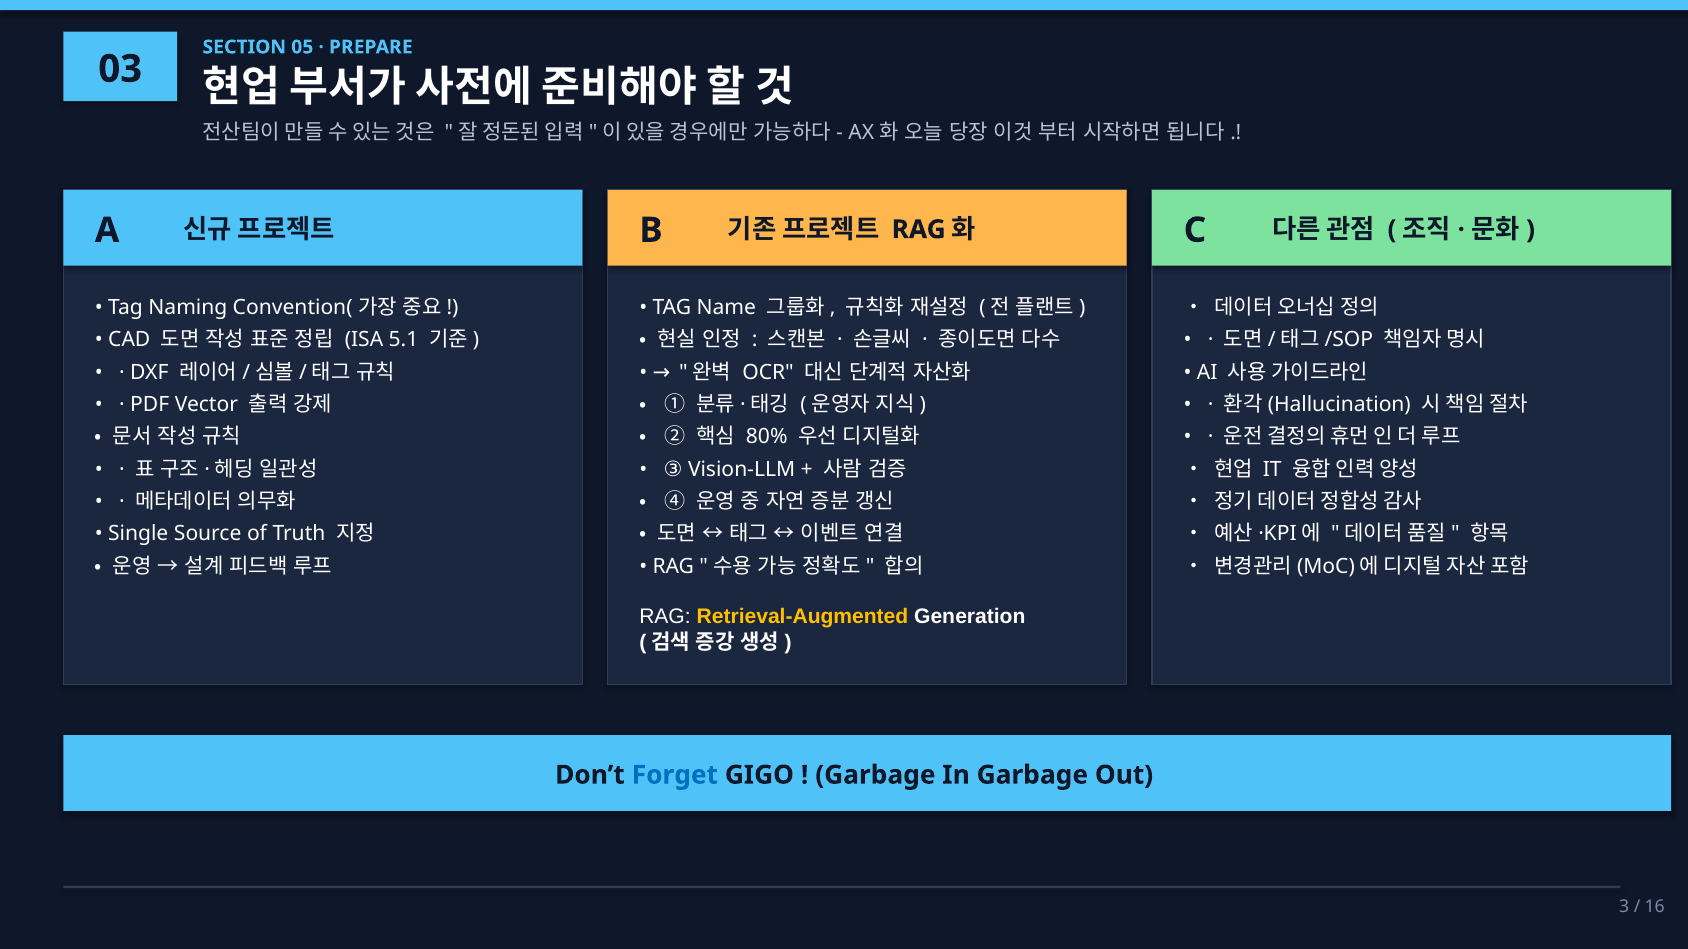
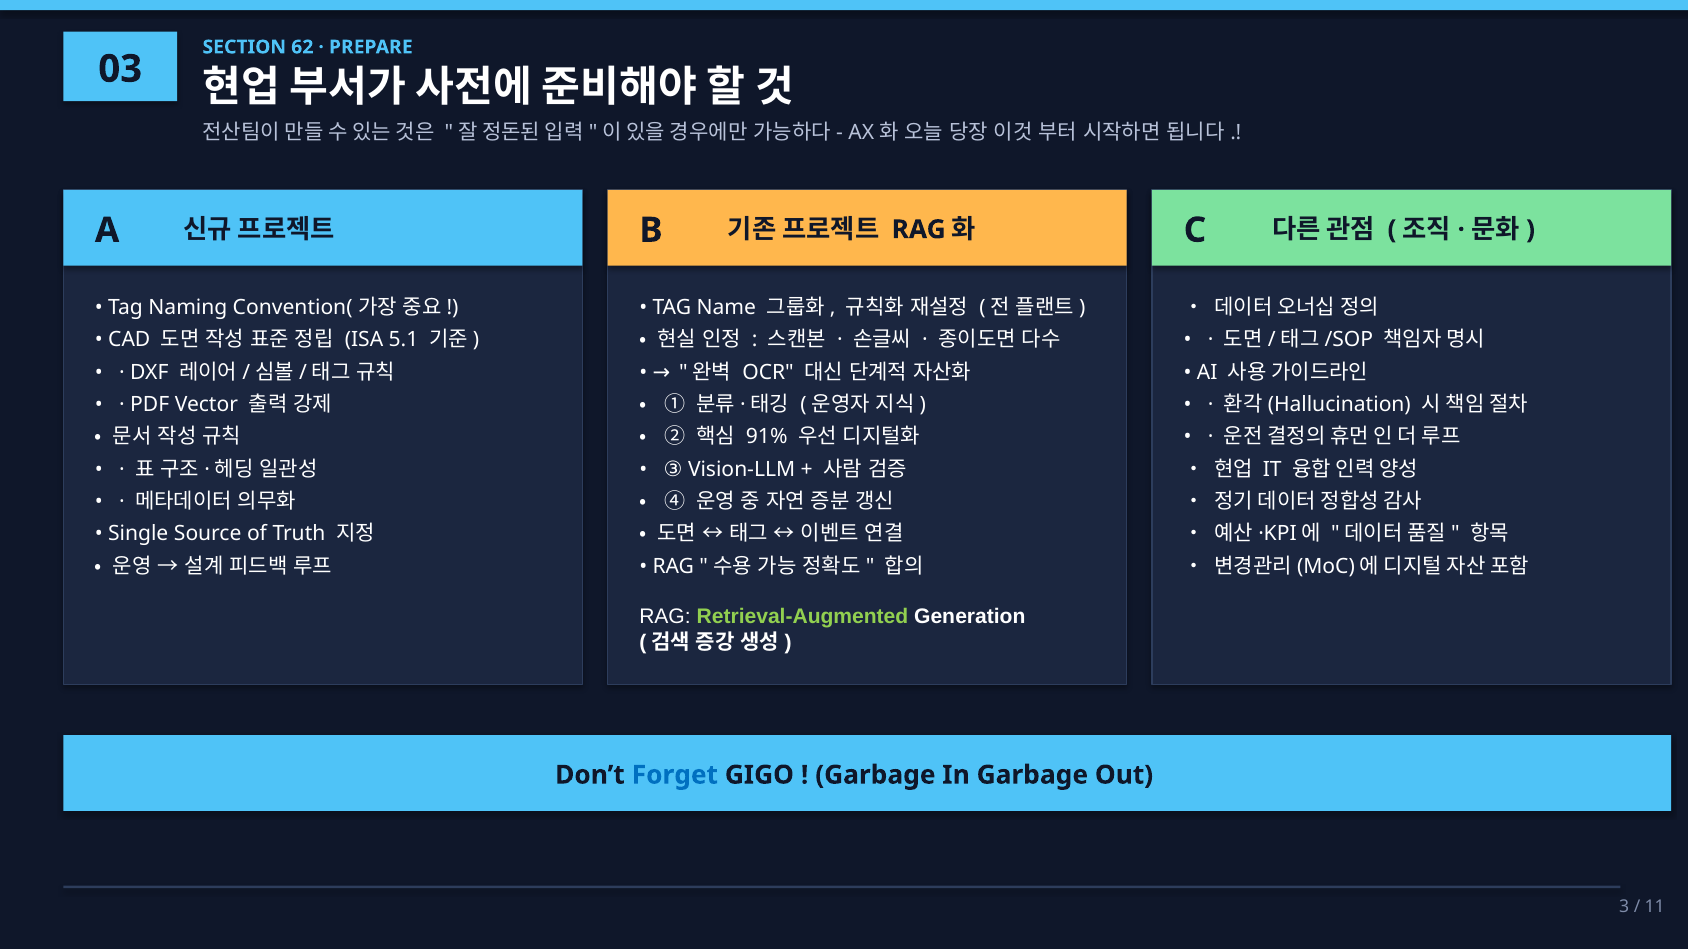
05: 05 -> 62
80%: 80% -> 91%
Retrieval-Augmented colour: yellow -> light green
16: 16 -> 11
